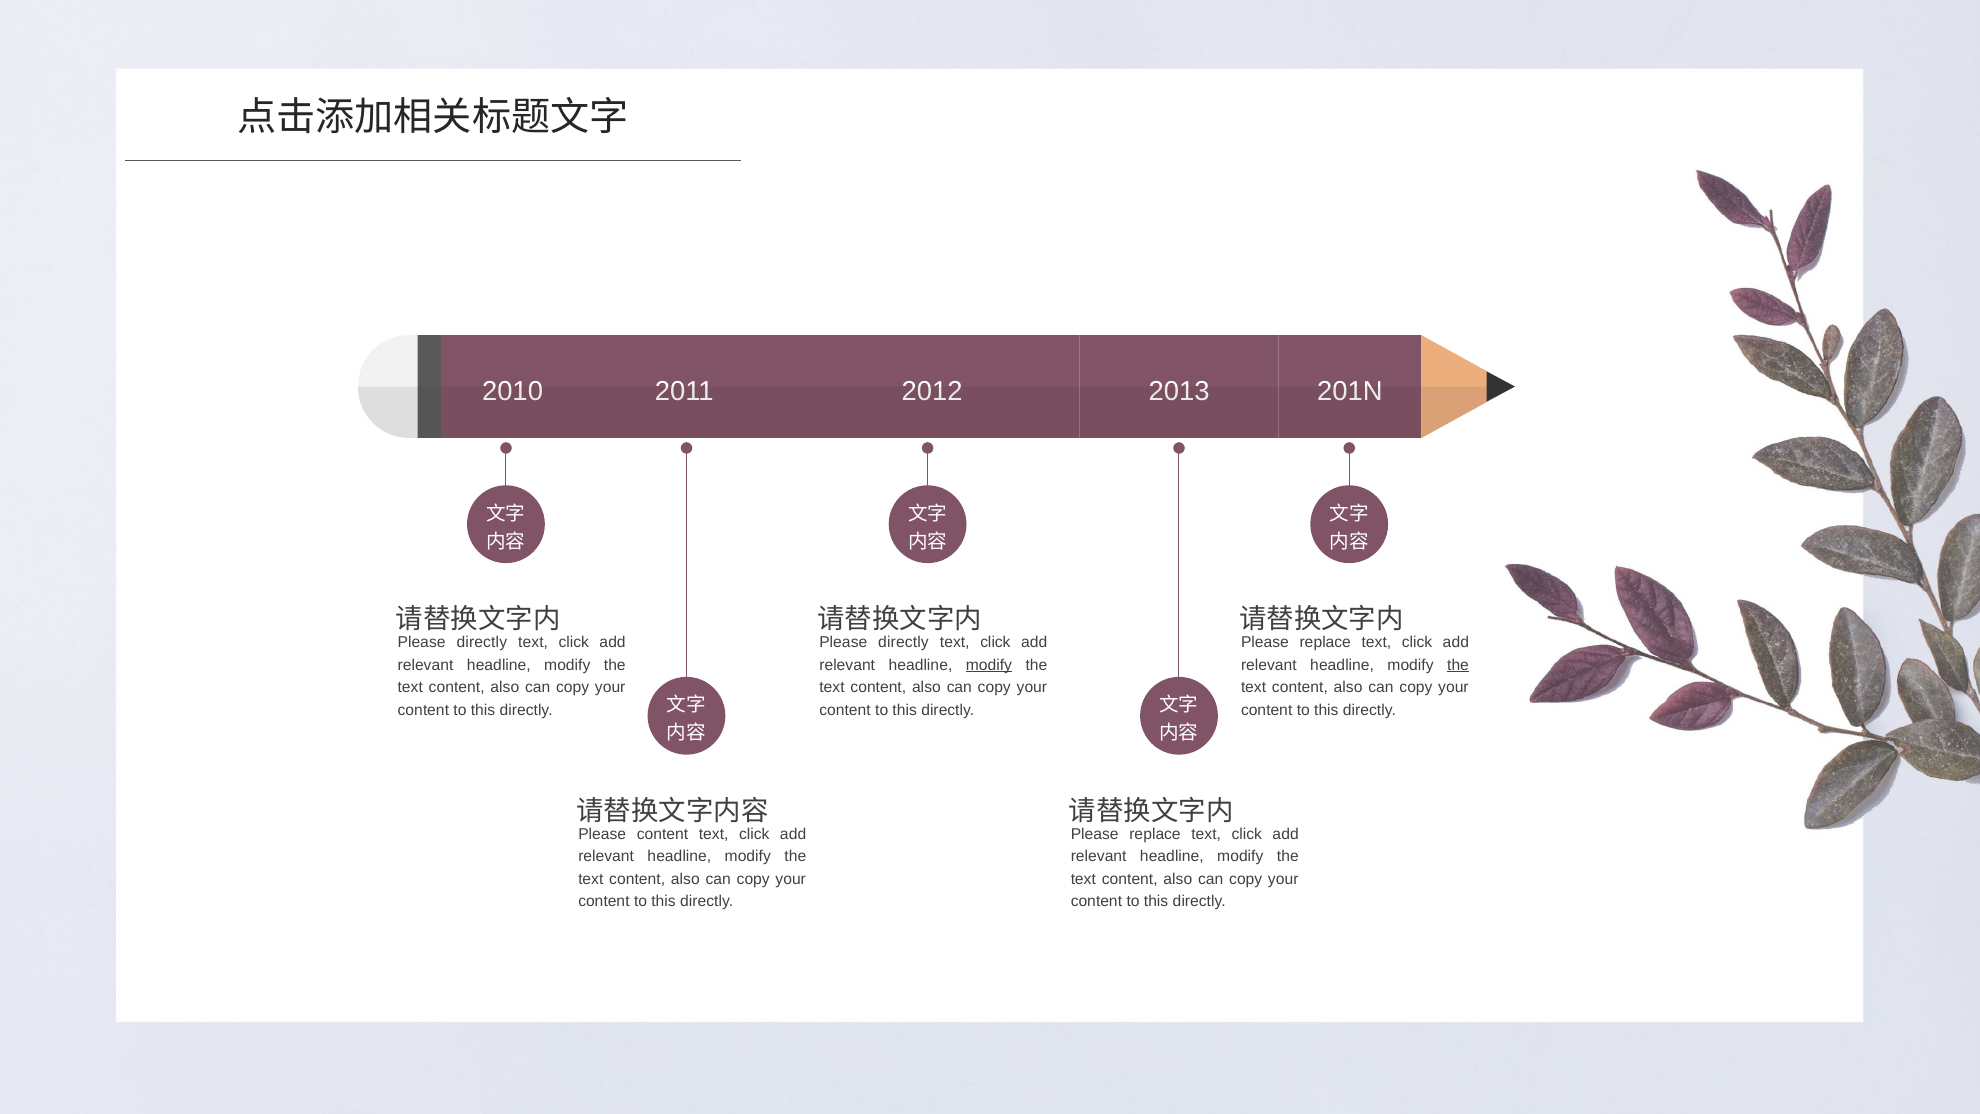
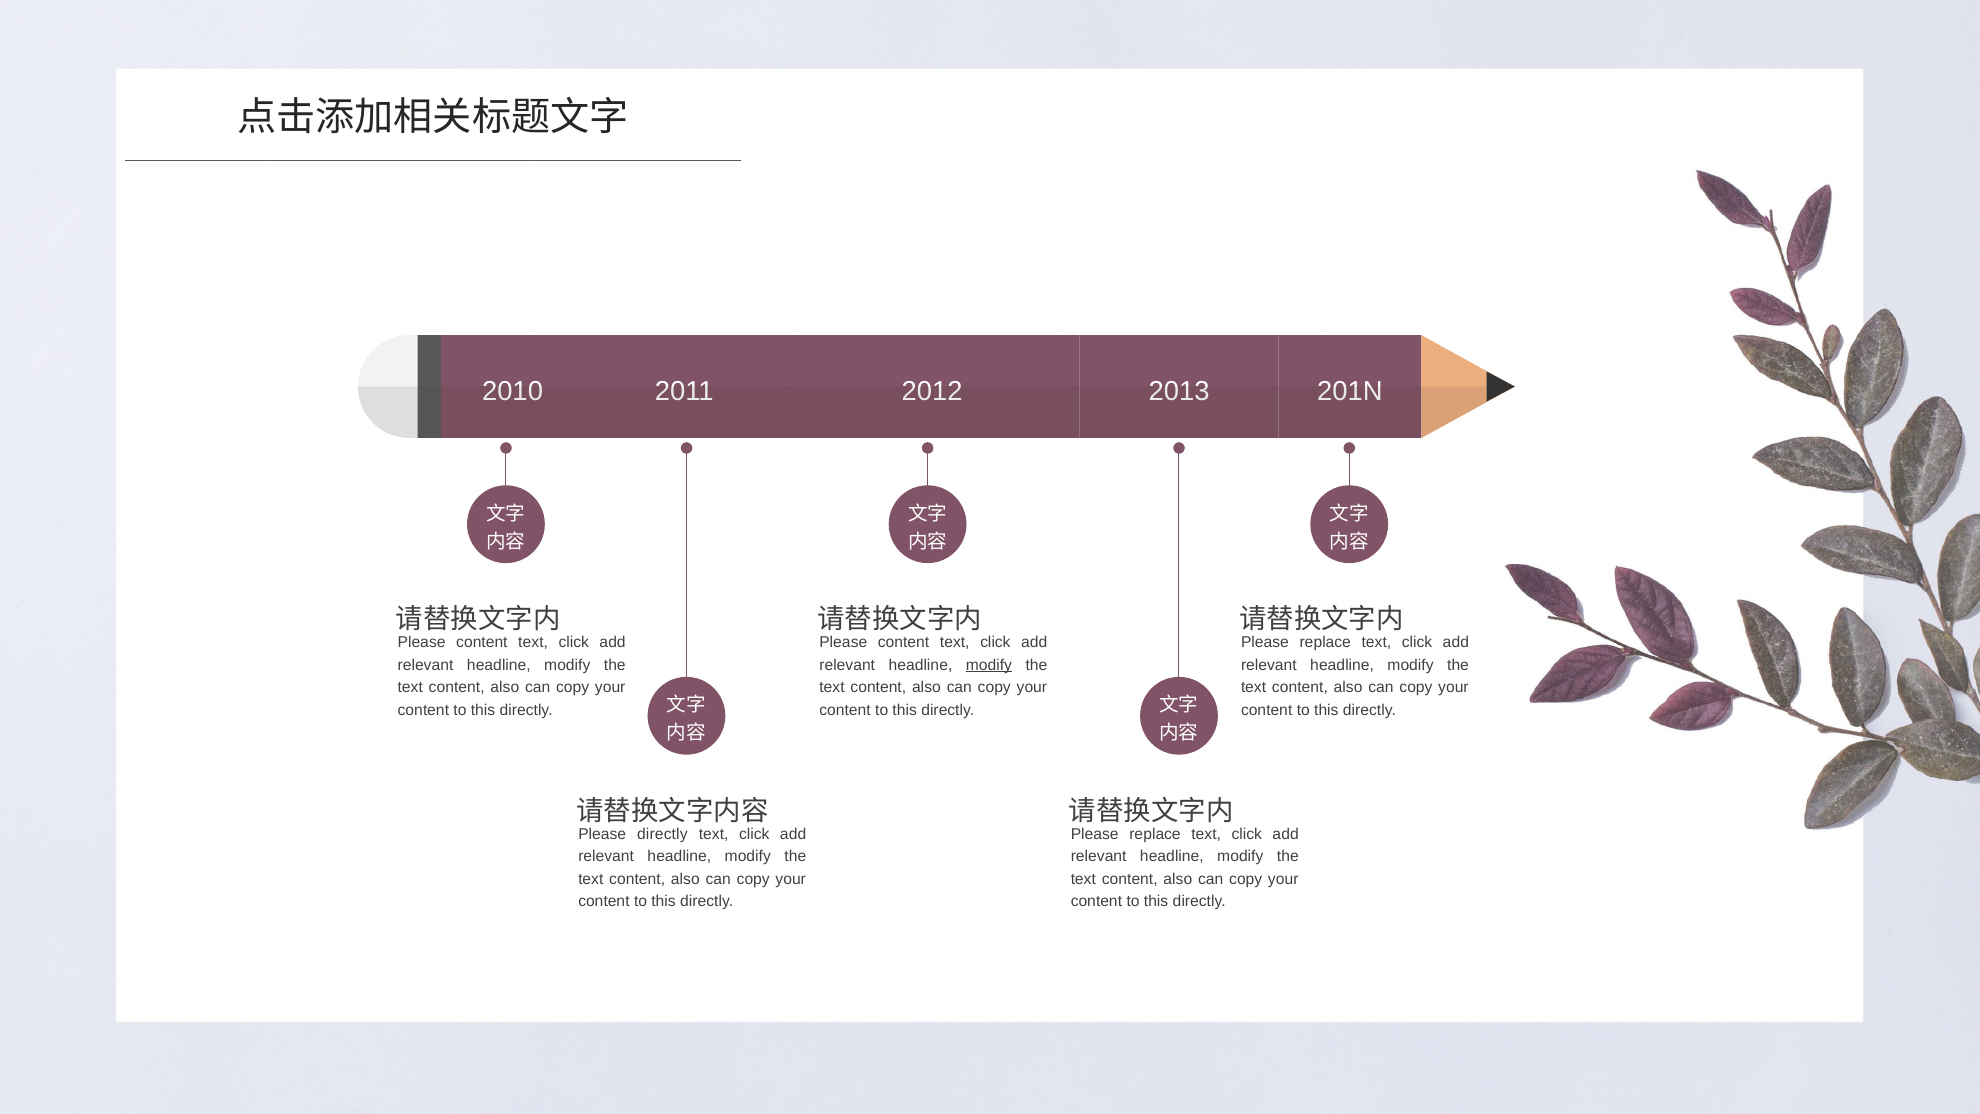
directly at (482, 642): directly -> content
directly at (904, 642): directly -> content
the at (1458, 665) underline: present -> none
Please content: content -> directly
